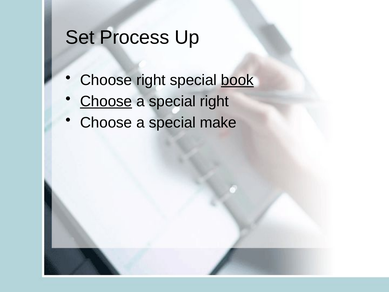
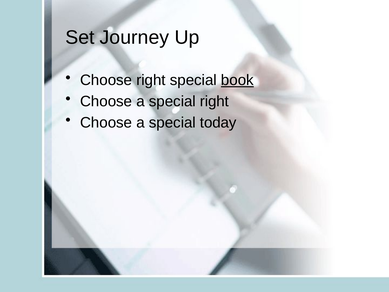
Process: Process -> Journey
Choose at (106, 101) underline: present -> none
make: make -> today
